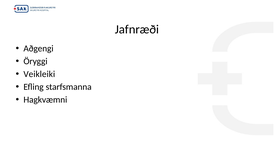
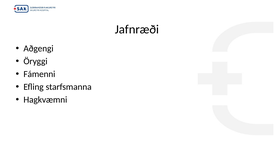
Veikleiki: Veikleiki -> Fámenni
